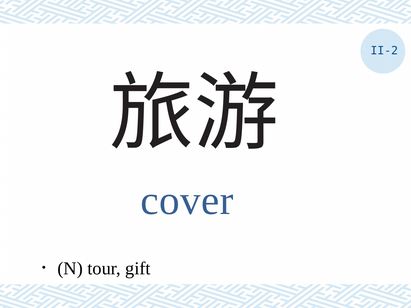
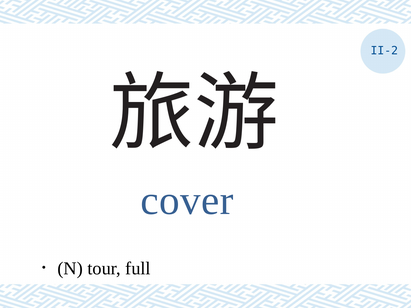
gift: gift -> full
